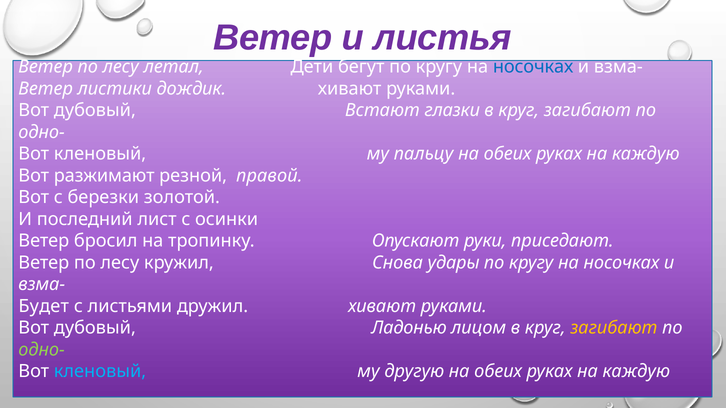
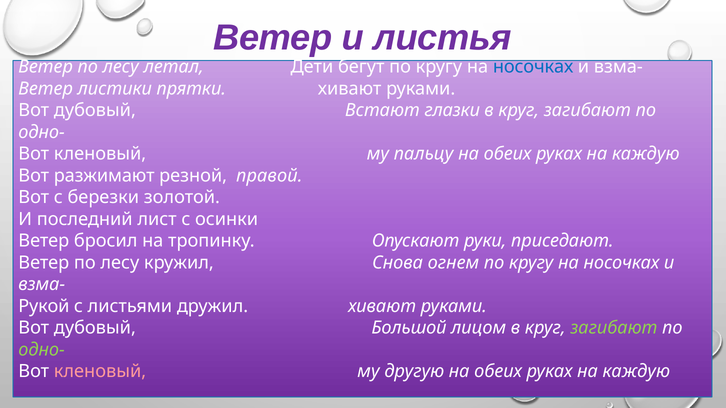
дождик: дождик -> прятки
удары: удары -> огнем
Будет: Будет -> Рукой
Ладонью: Ладонью -> Большой
загибают at (614, 328) colour: yellow -> light green
кленовый at (100, 372) colour: light blue -> pink
